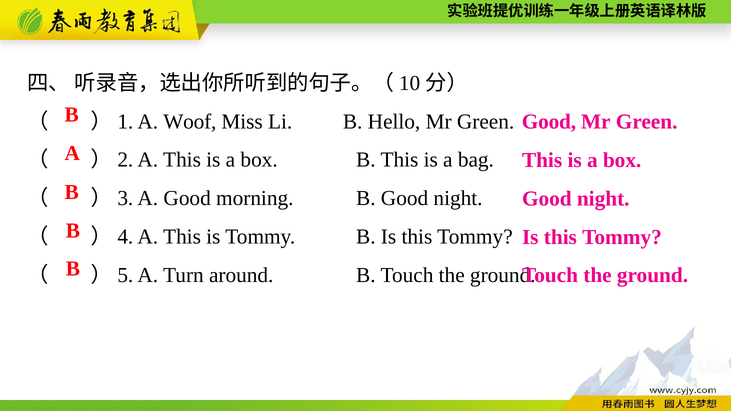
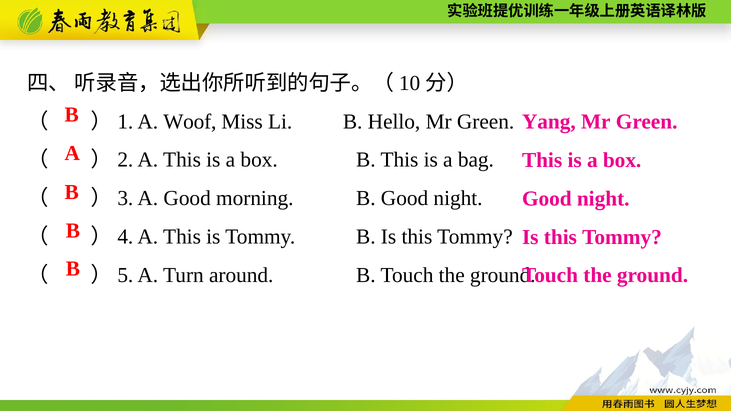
Good at (549, 122): Good -> Yang
